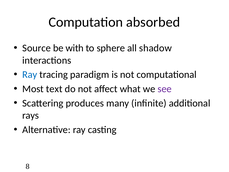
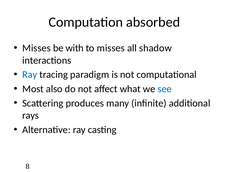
Source at (37, 48): Source -> Misses
to sphere: sphere -> misses
text: text -> also
see colour: purple -> blue
